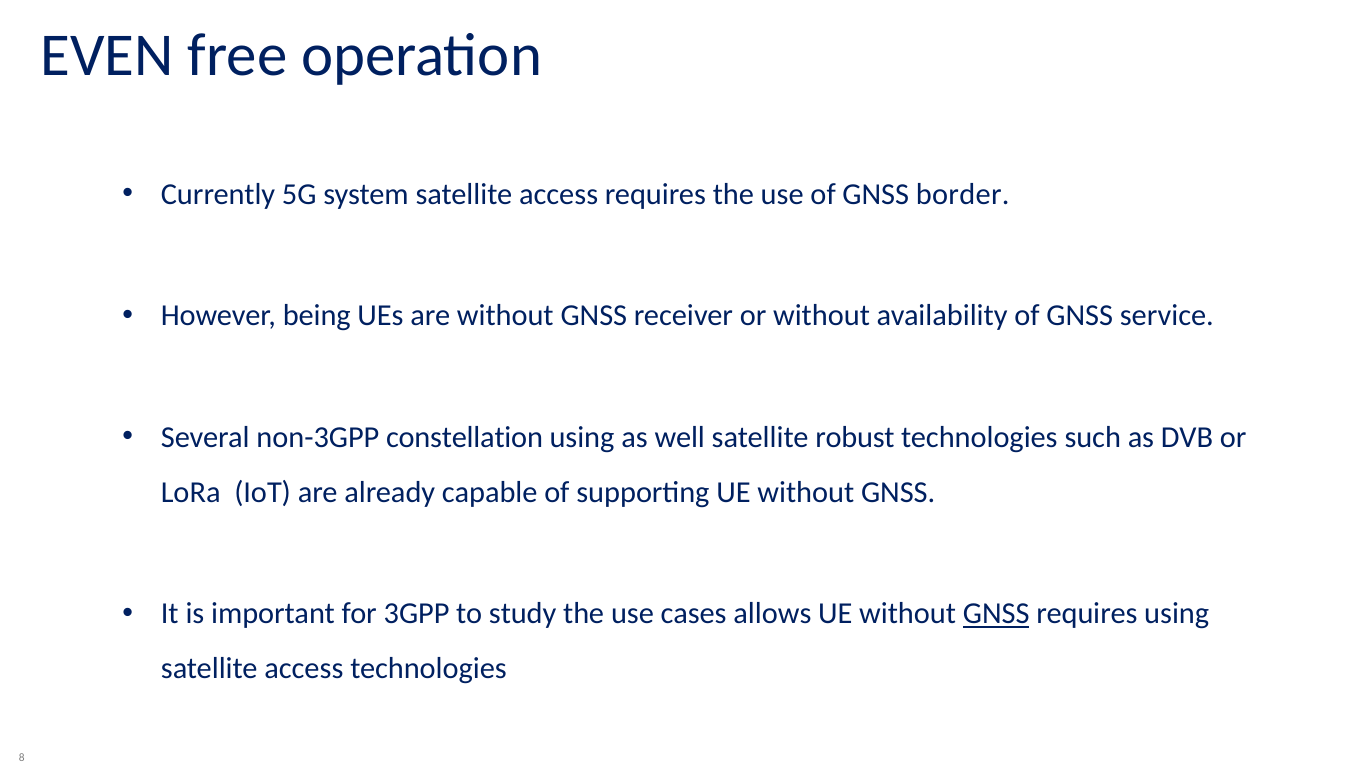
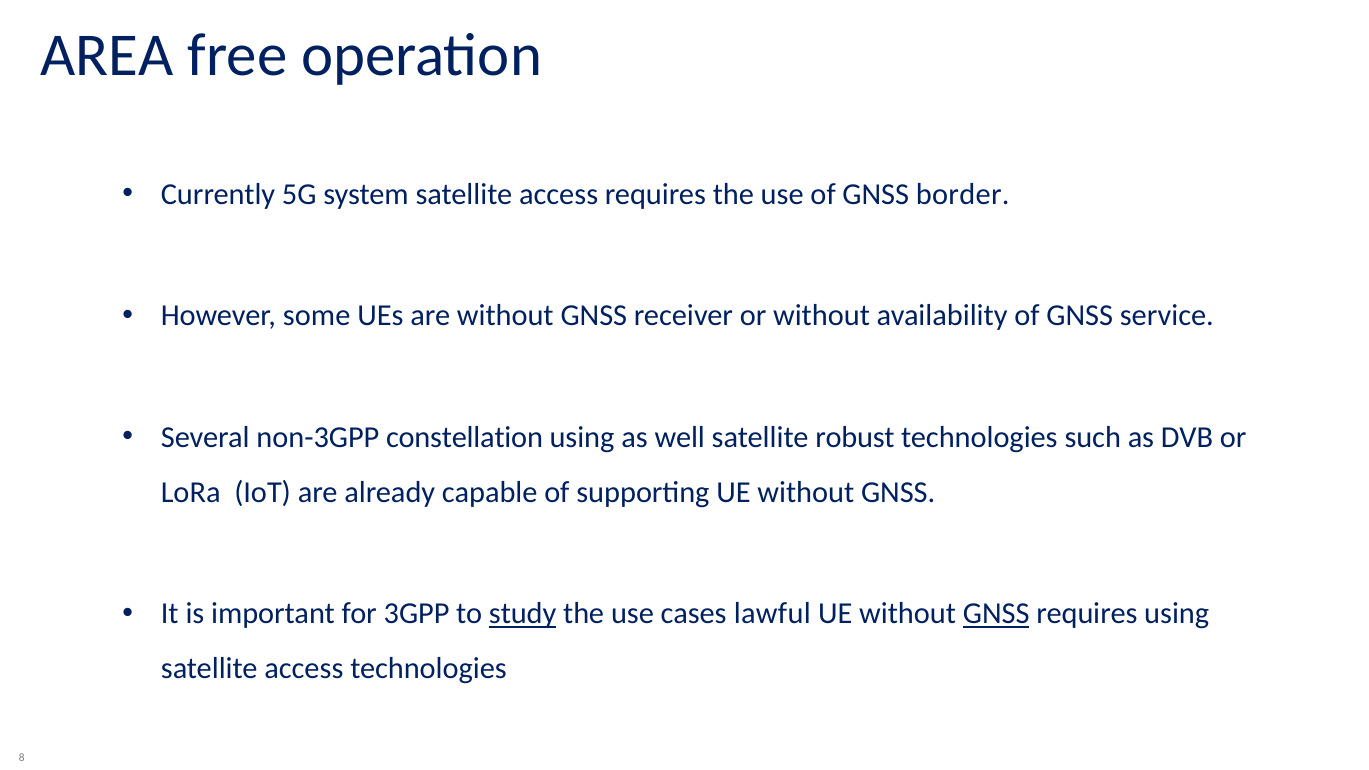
EVEN: EVEN -> AREA
being: being -> some
study underline: none -> present
allows: allows -> lawful
